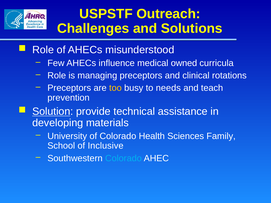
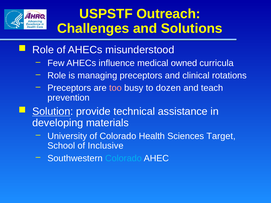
too colour: yellow -> pink
needs: needs -> dozen
Family: Family -> Target
